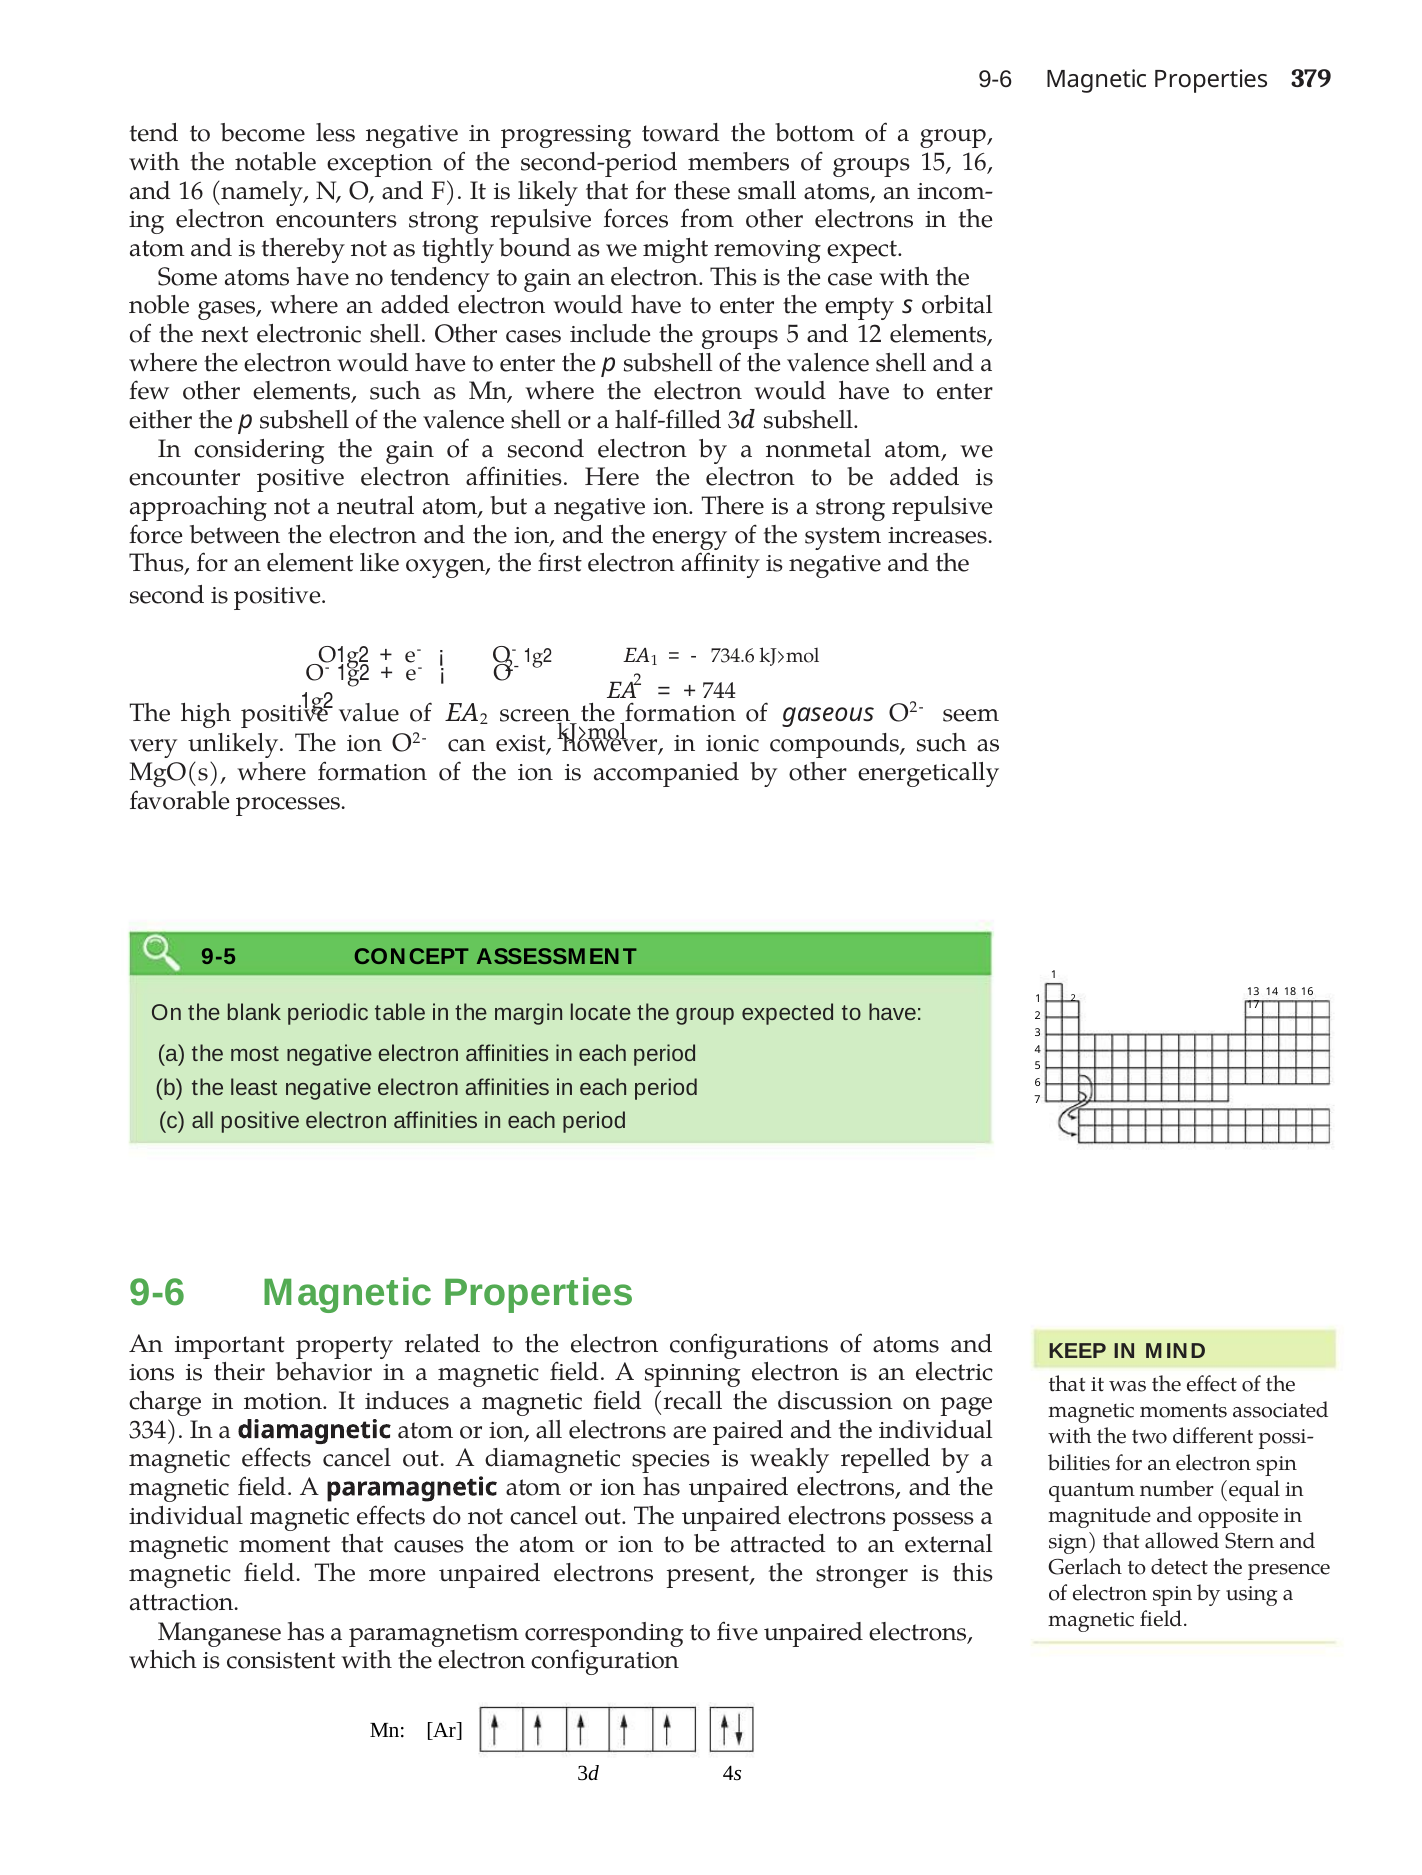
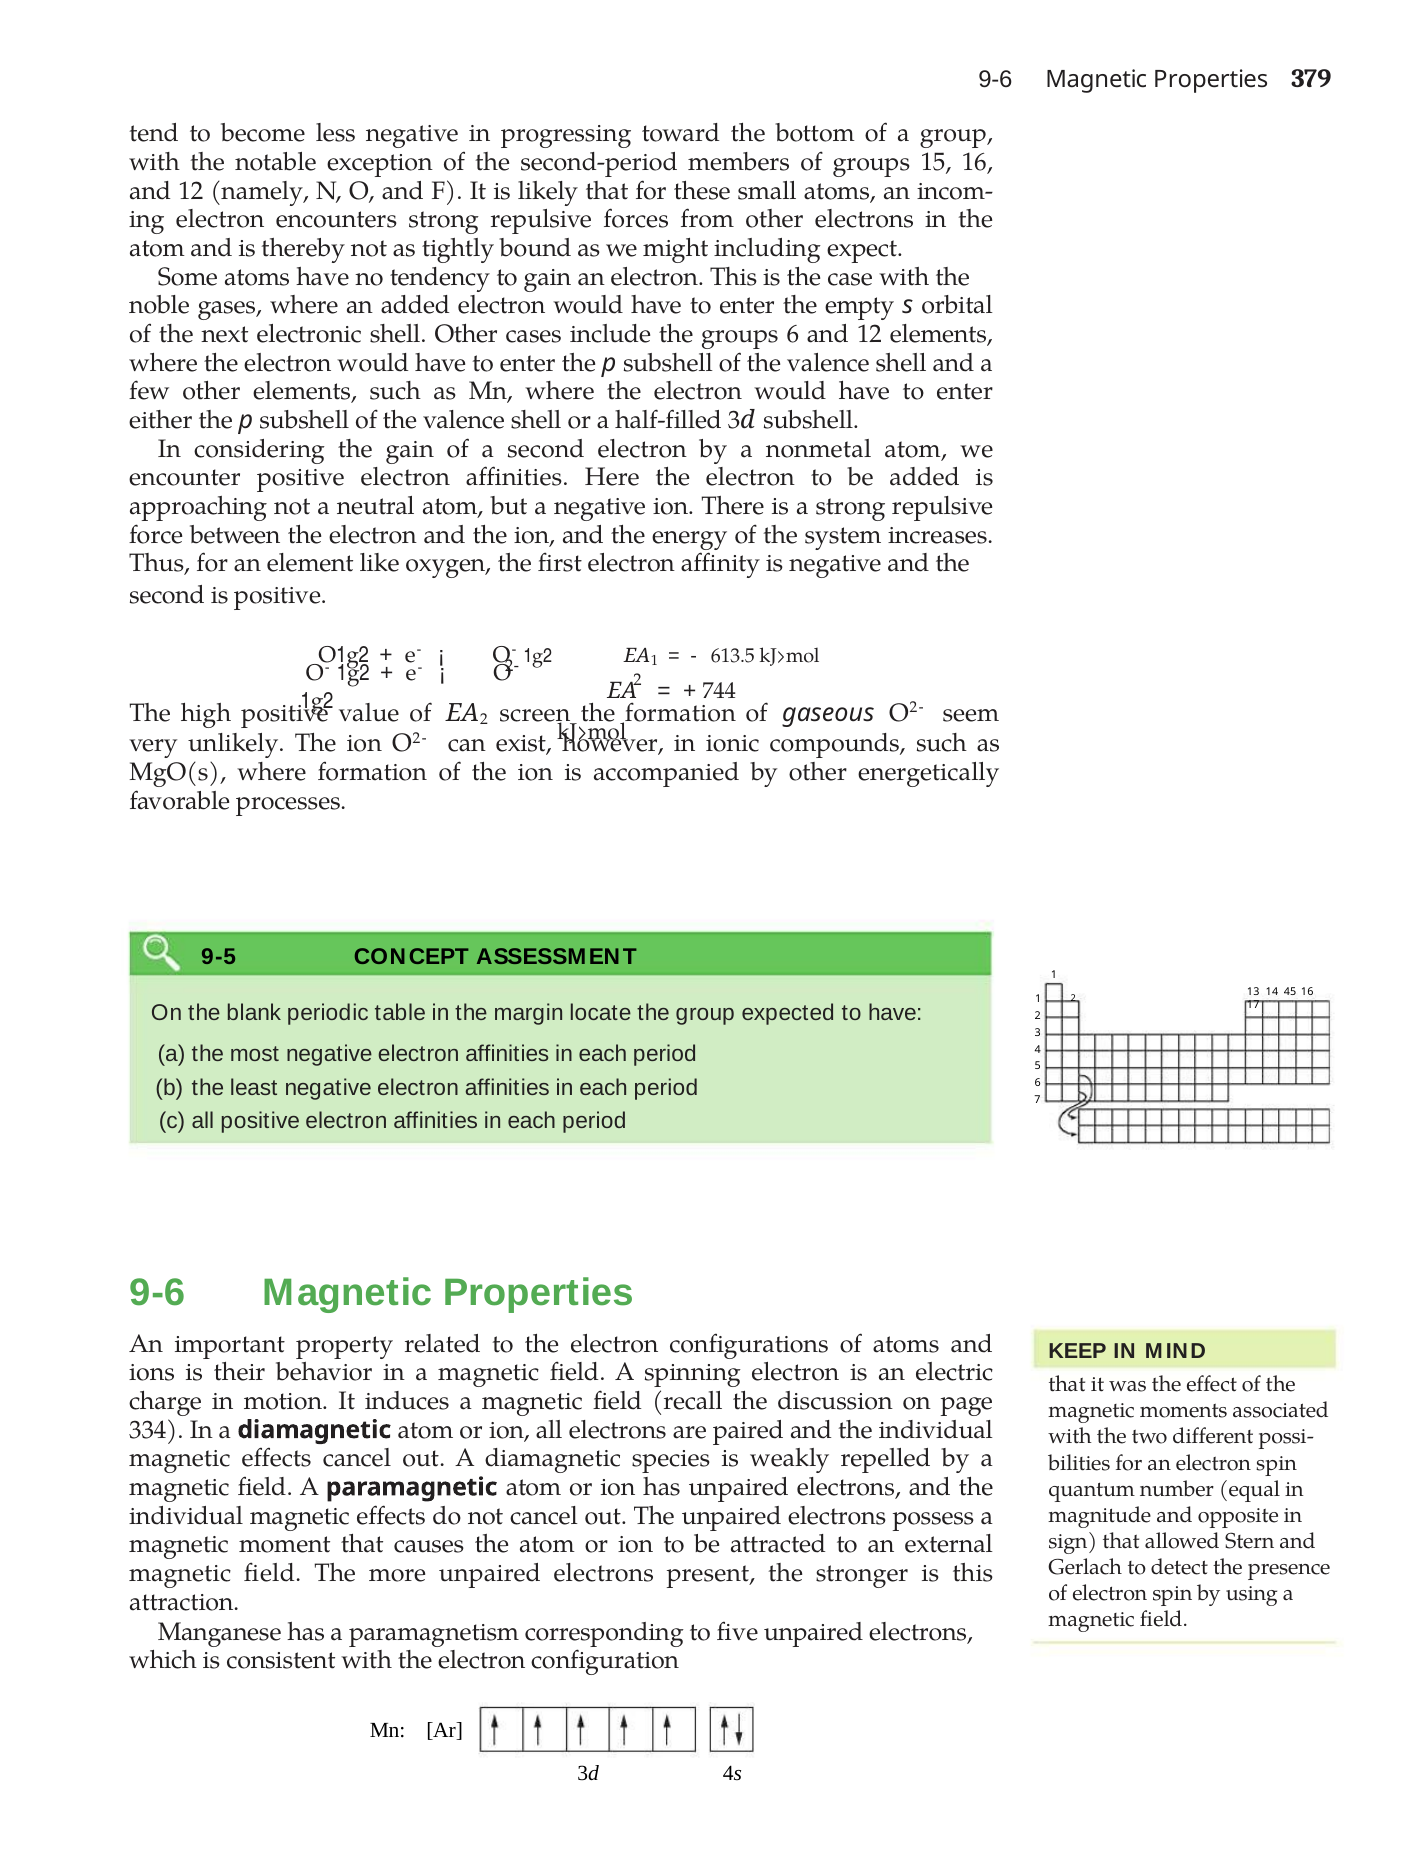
16 at (191, 191): 16 -> 12
removing: removing -> including
groups 5: 5 -> 6
734.6: 734.6 -> 613.5
18: 18 -> 45
